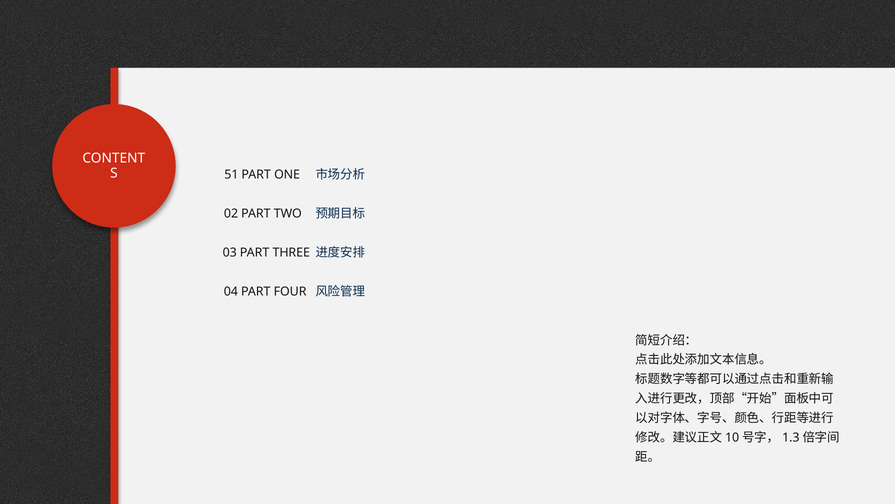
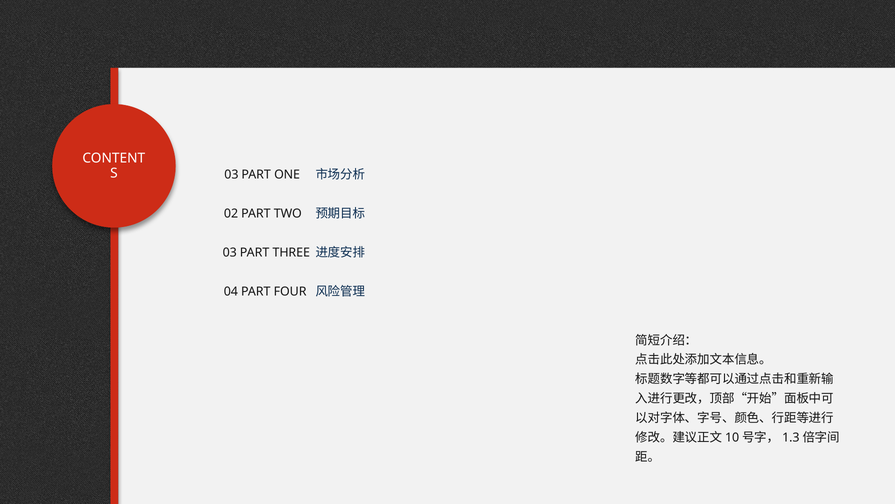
51 at (231, 174): 51 -> 03
